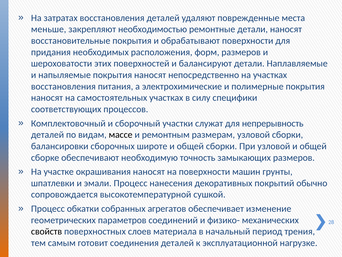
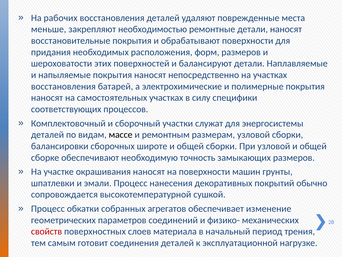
затратах: затратах -> рабочих
питания: питания -> батарей
непрерывность: непрерывность -> энергосистемы
свойств colour: black -> red
